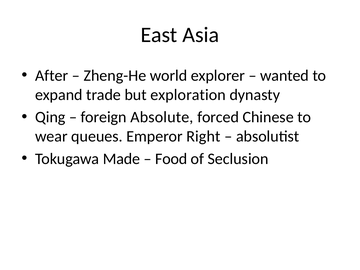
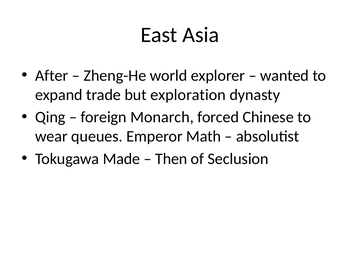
Absolute: Absolute -> Monarch
Right: Right -> Math
Food: Food -> Then
